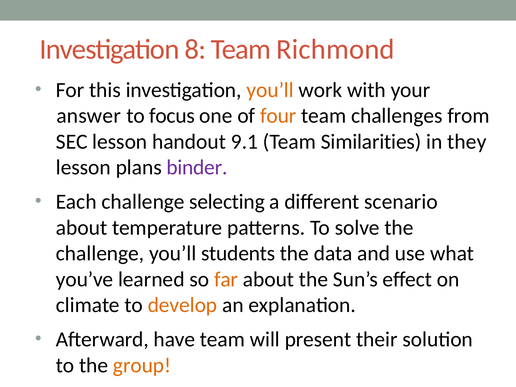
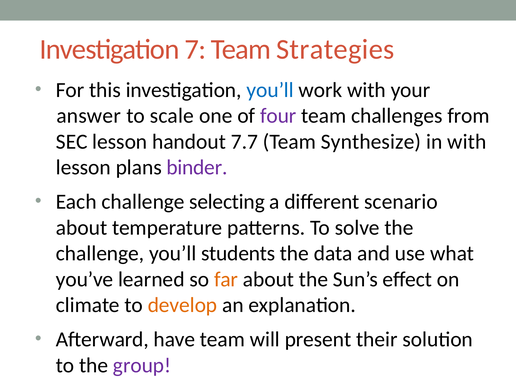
8: 8 -> 7
Richmond: Richmond -> Strategies
you’ll at (270, 90) colour: orange -> blue
focus: focus -> scale
four colour: orange -> purple
9.1: 9.1 -> 7.7
Similarities: Similarities -> Synthesize
in they: they -> with
group colour: orange -> purple
